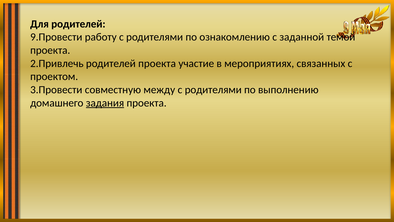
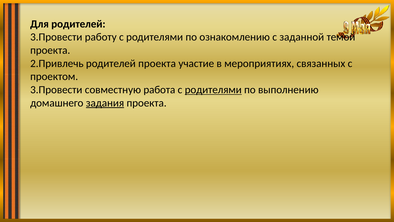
9.Провести at (56, 37): 9.Провести -> 3.Провести
между: между -> работа
родителями at (213, 90) underline: none -> present
